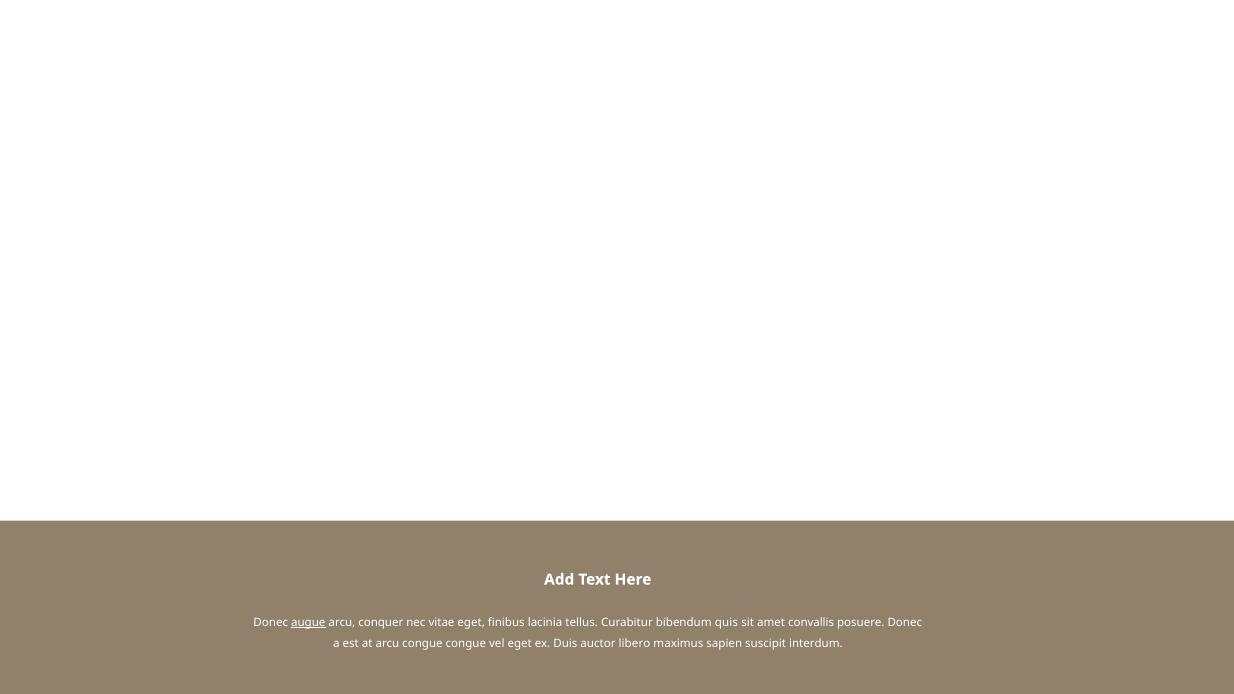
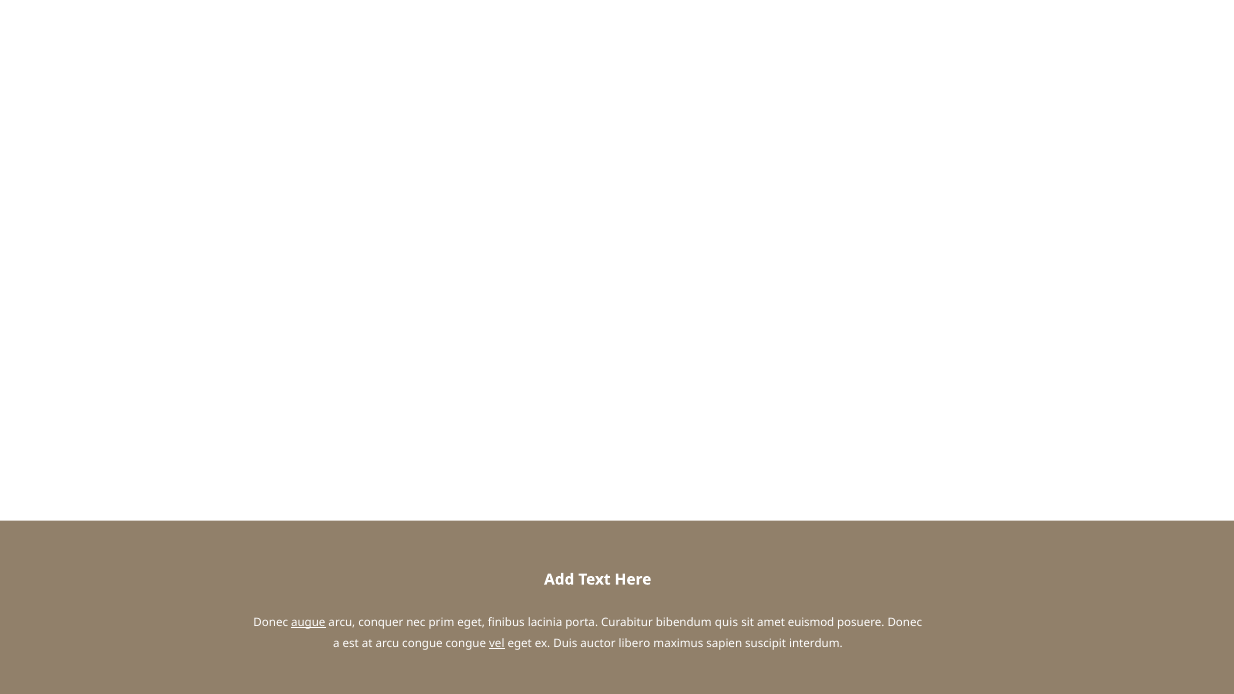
vitae: vitae -> prim
tellus: tellus -> porta
convallis: convallis -> euismod
vel underline: none -> present
